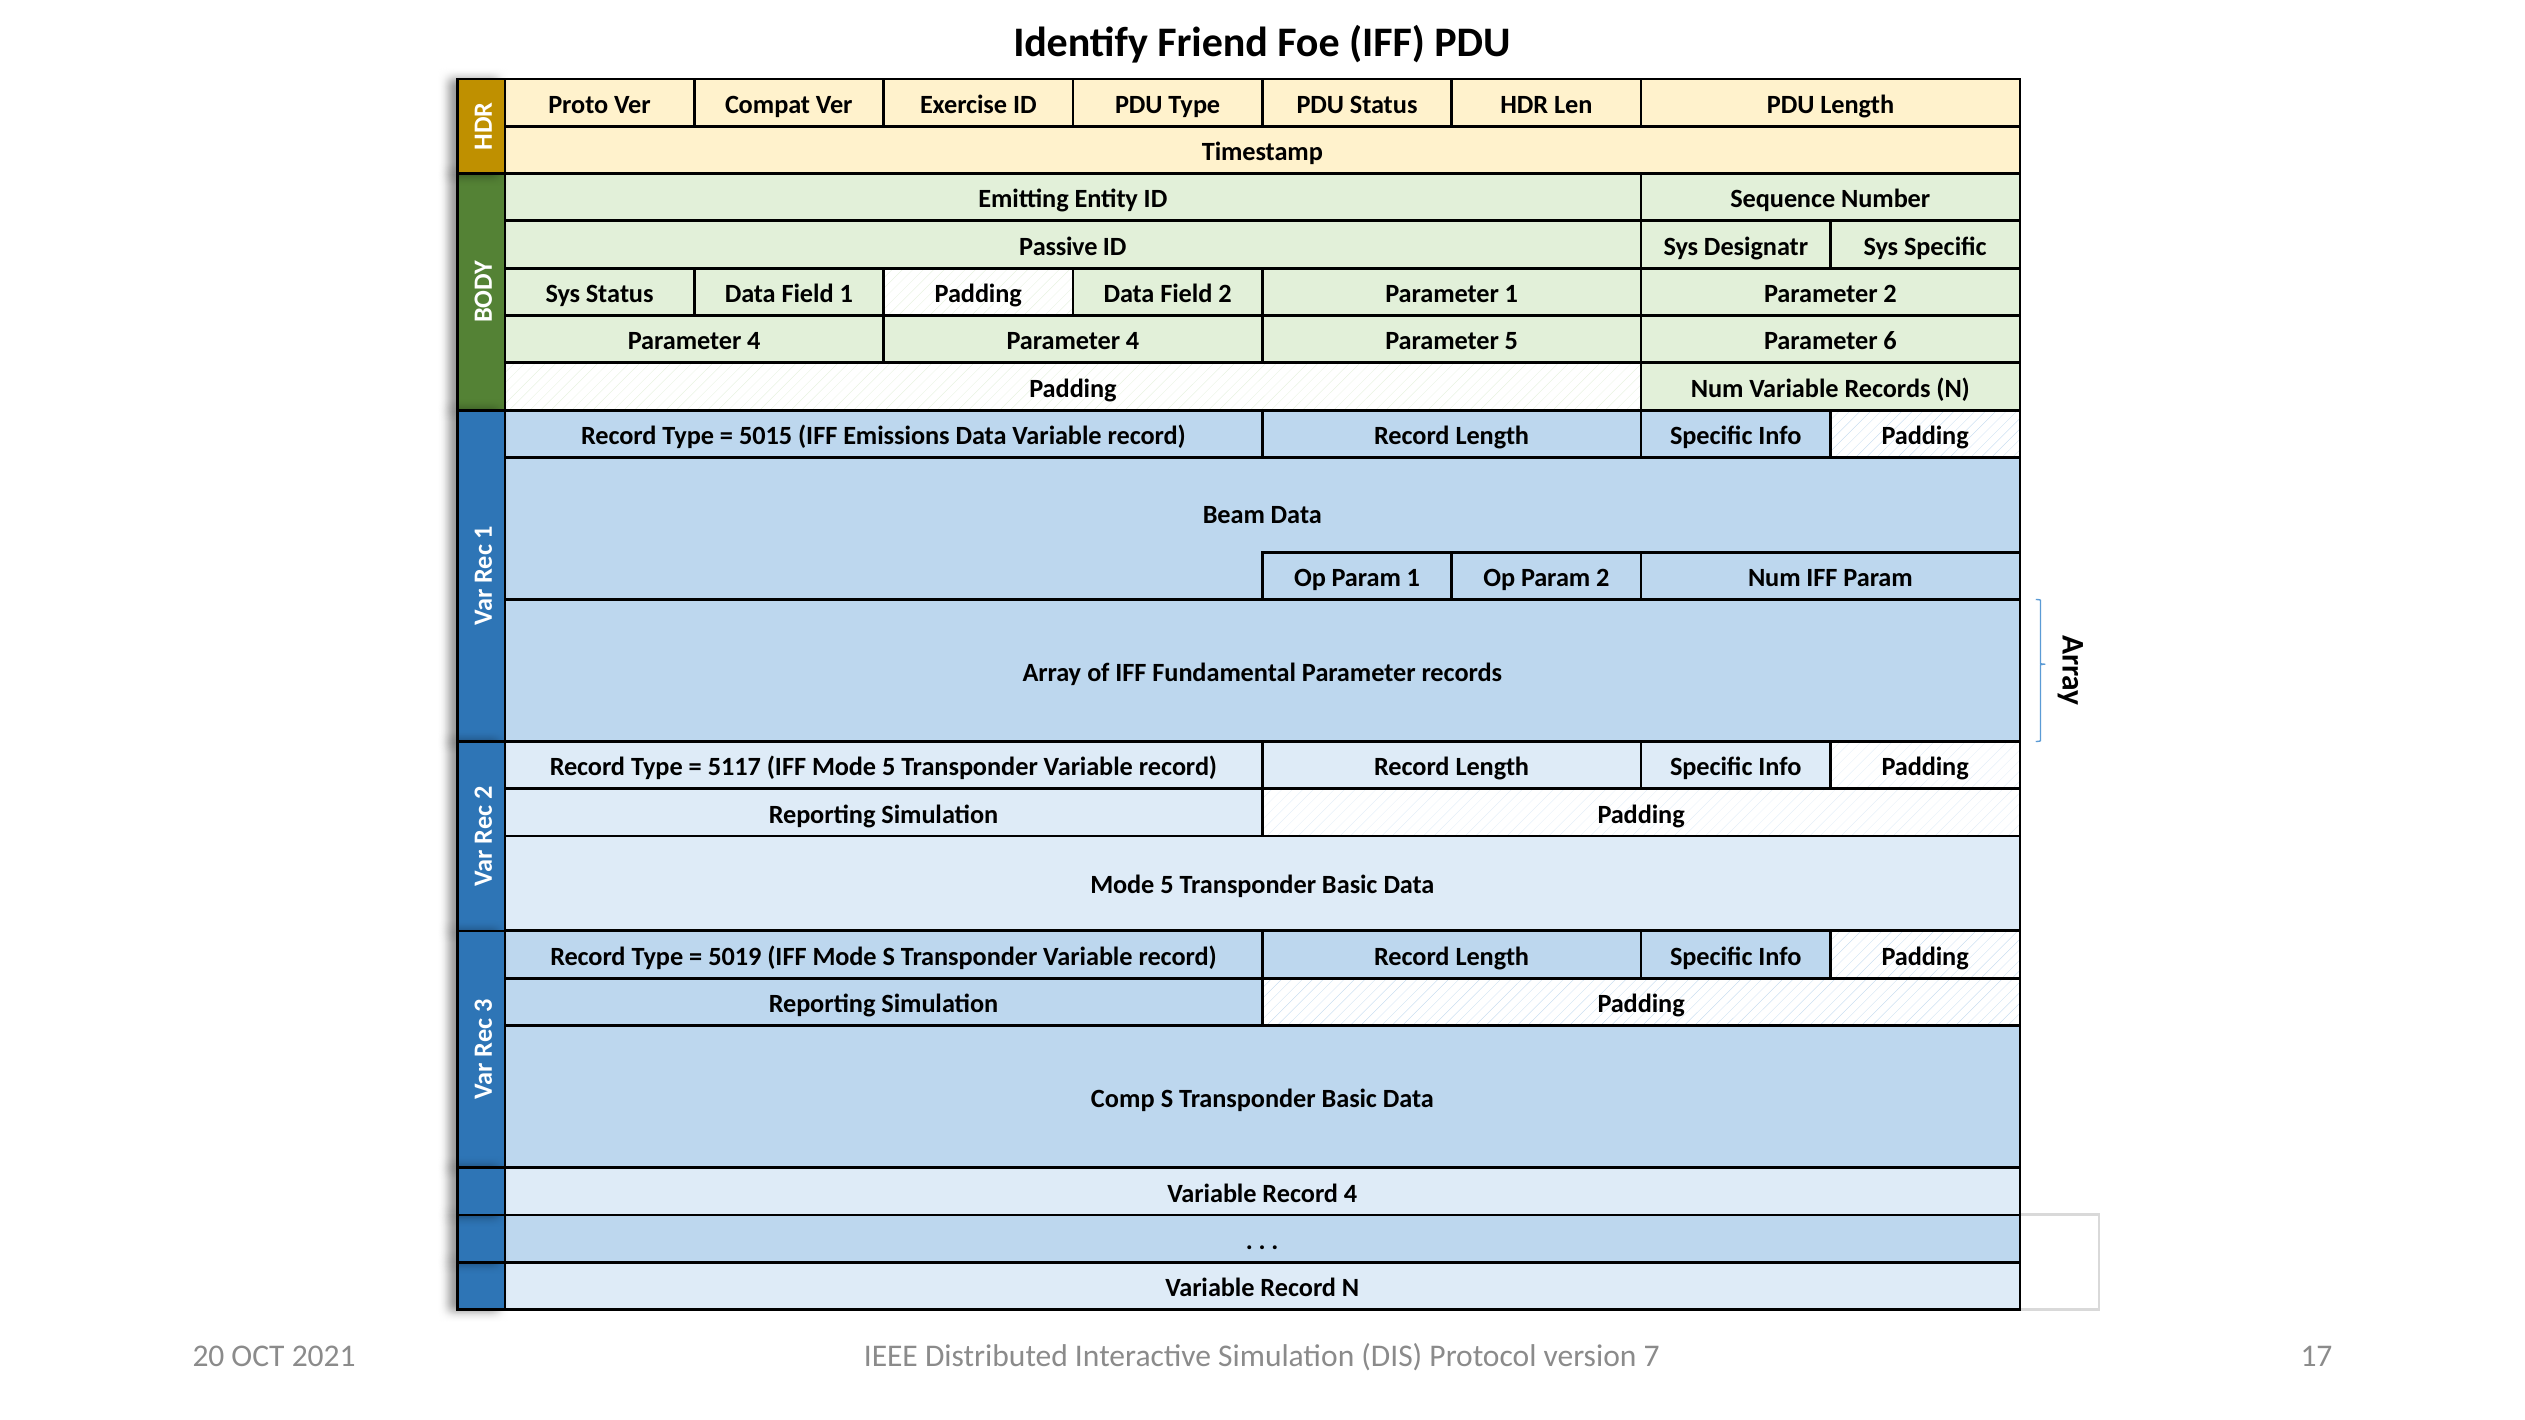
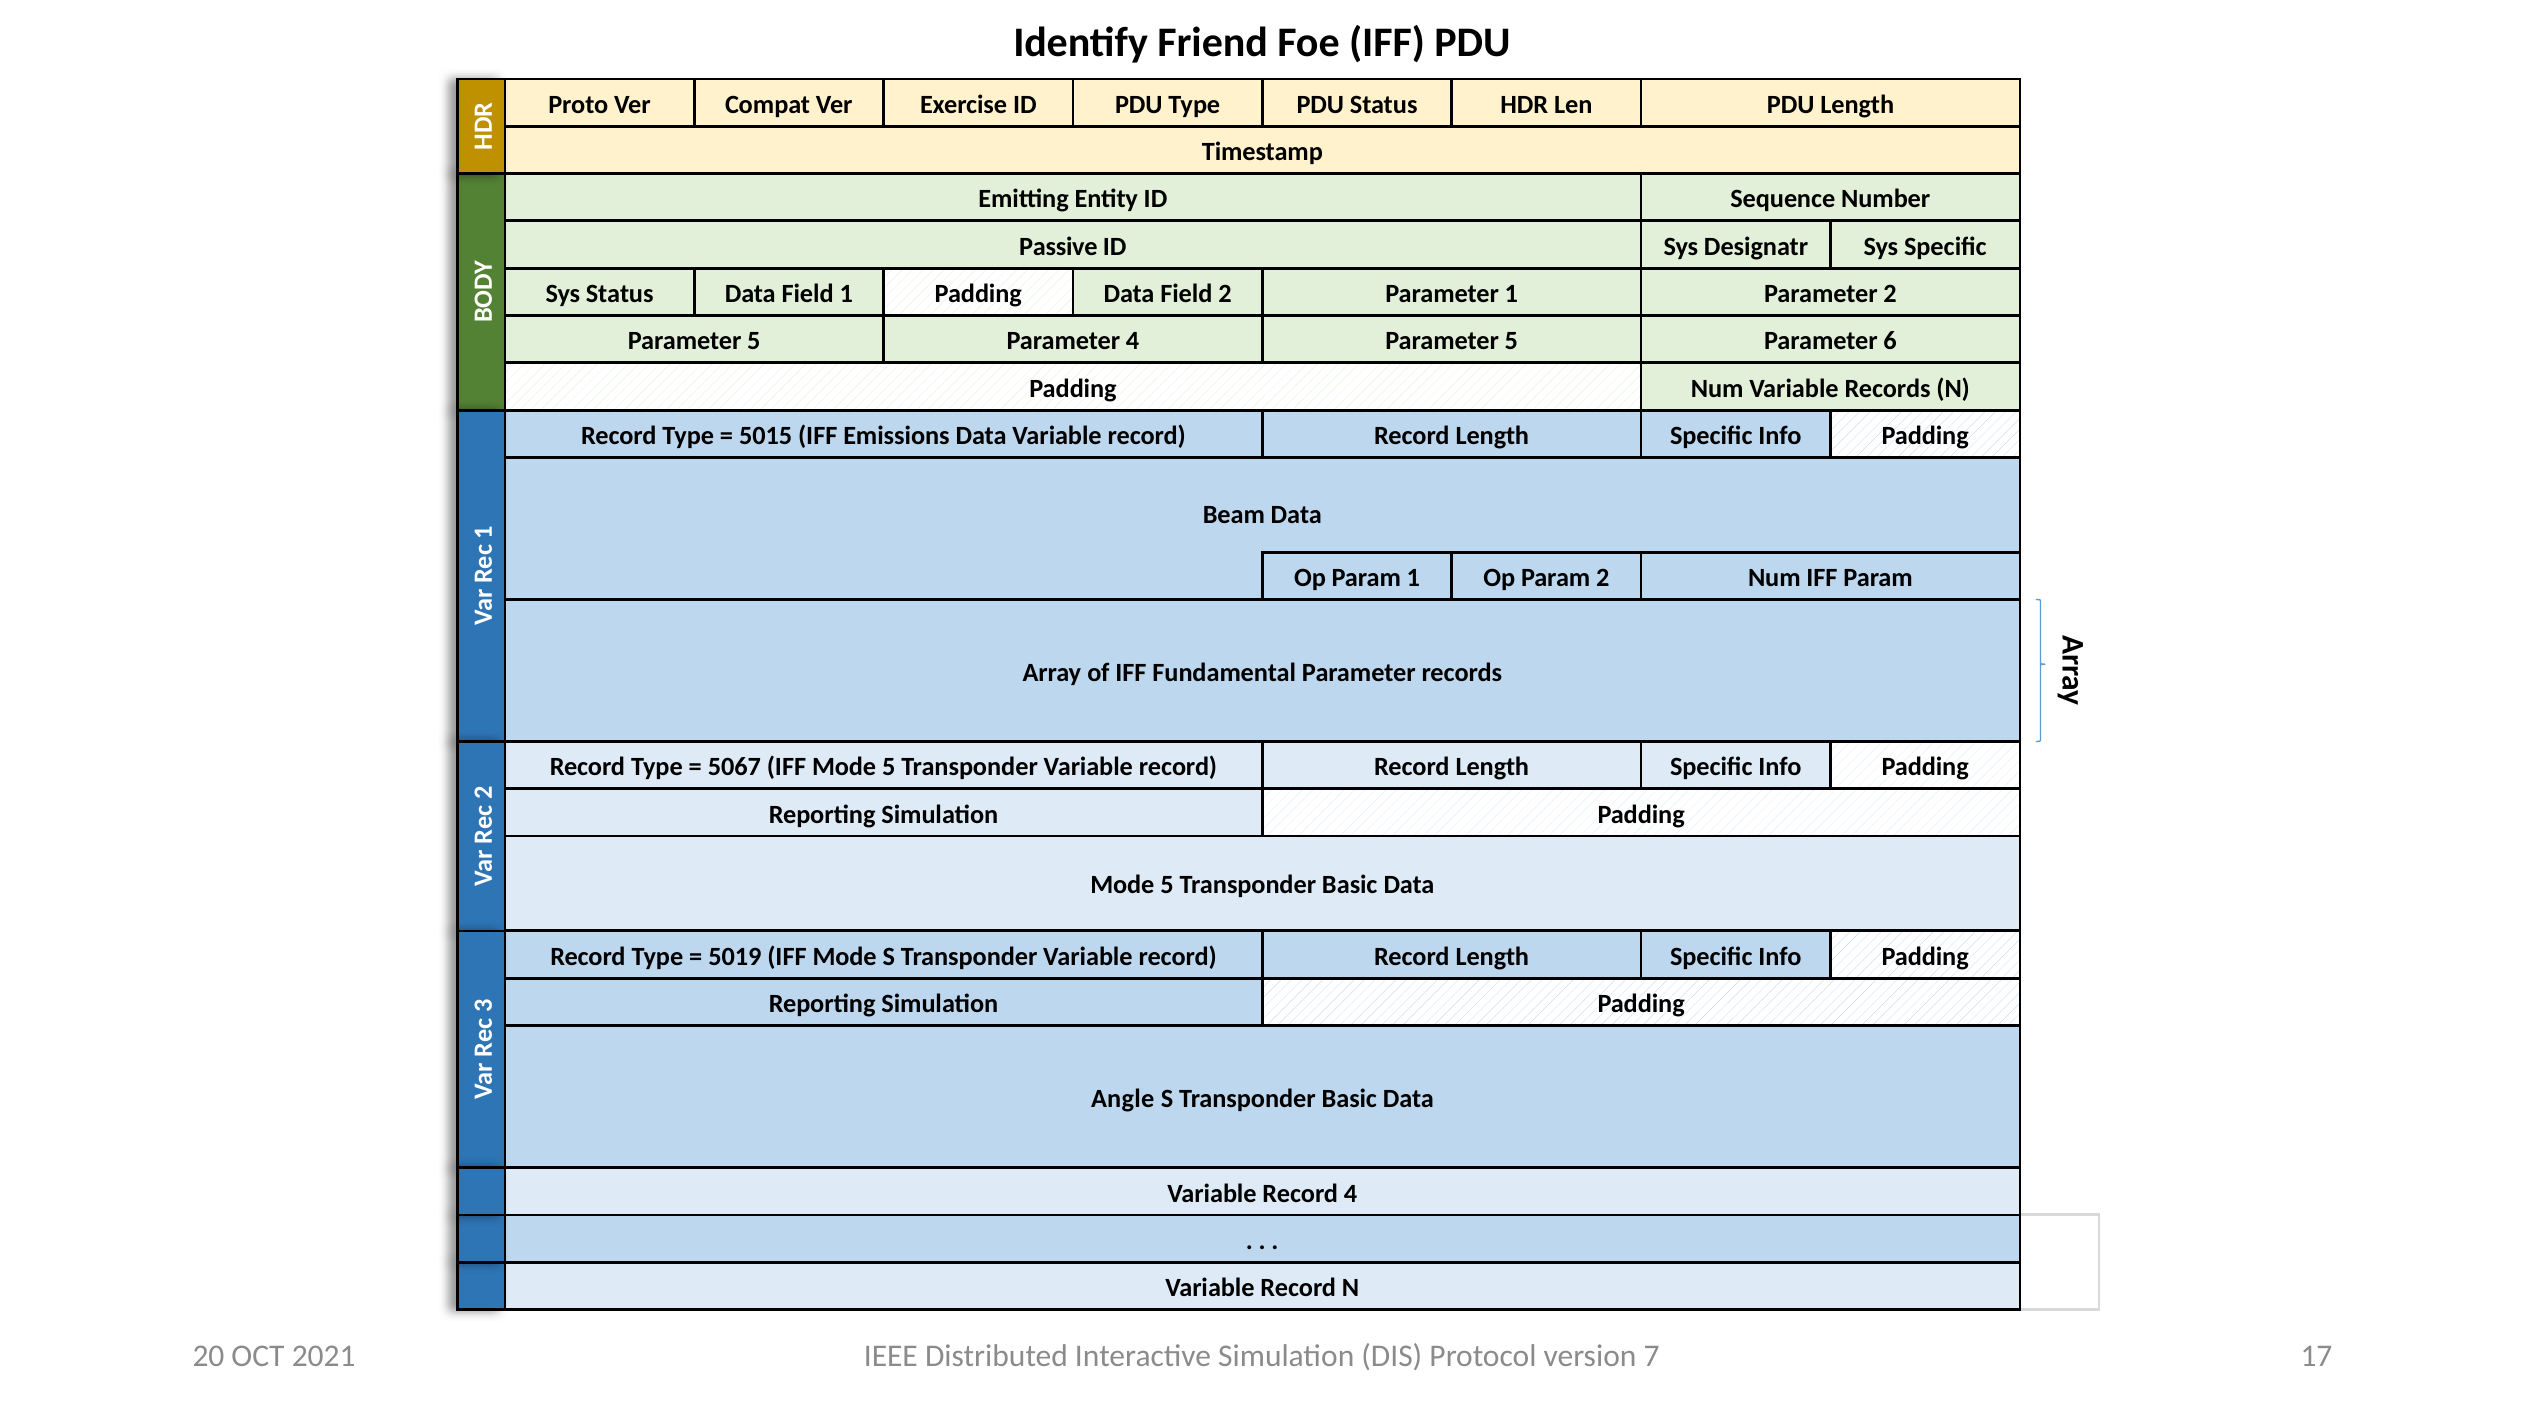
4 at (754, 341): 4 -> 5
5117: 5117 -> 5067
Comp: Comp -> Angle
